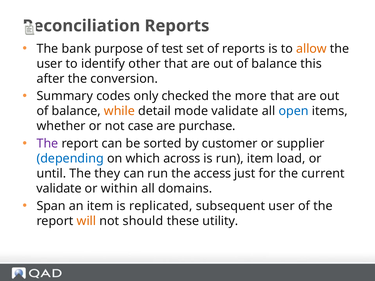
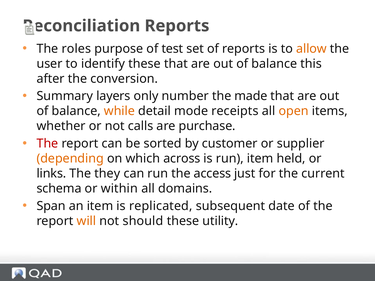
bank: bank -> roles
identify other: other -> these
codes: codes -> layers
checked: checked -> number
more: more -> made
mode validate: validate -> receipts
open colour: blue -> orange
case: case -> calls
The at (47, 144) colour: purple -> red
depending colour: blue -> orange
load: load -> held
until: until -> links
validate at (59, 189): validate -> schema
subsequent user: user -> date
